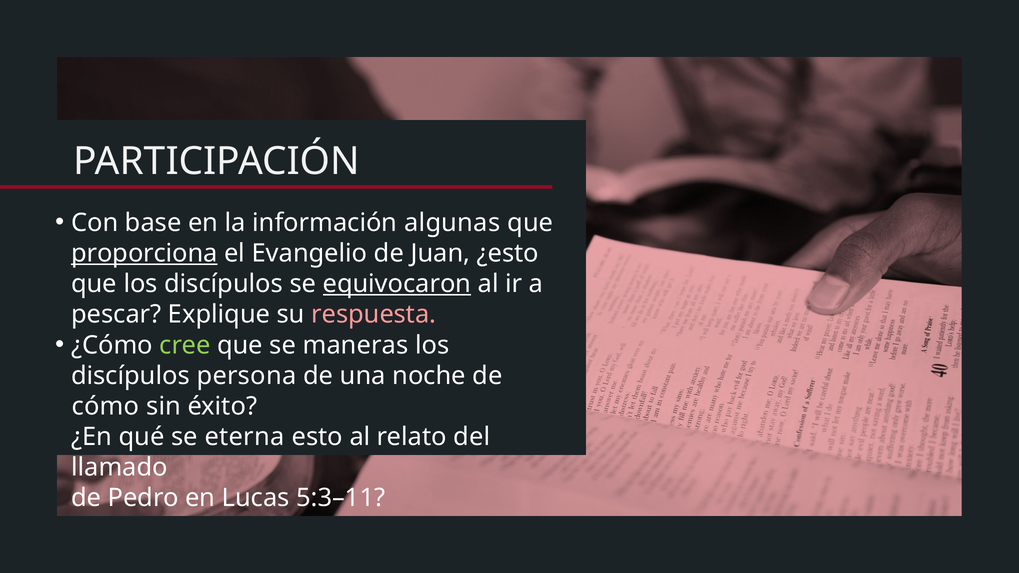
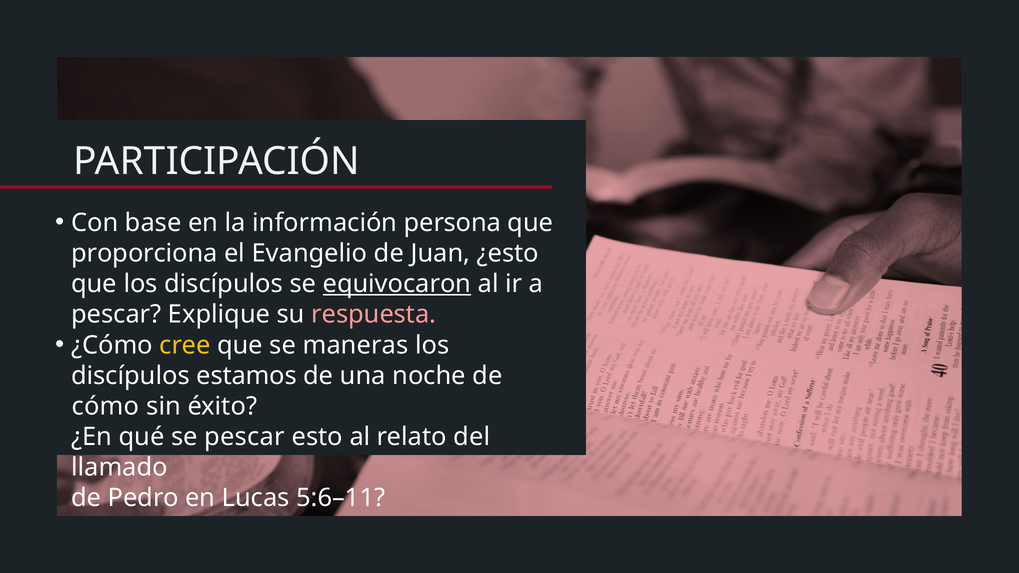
algunas: algunas -> persona
proporciona underline: present -> none
cree colour: light green -> yellow
persona: persona -> estamos
se eterna: eterna -> pescar
5:3–11: 5:3–11 -> 5:6–11
